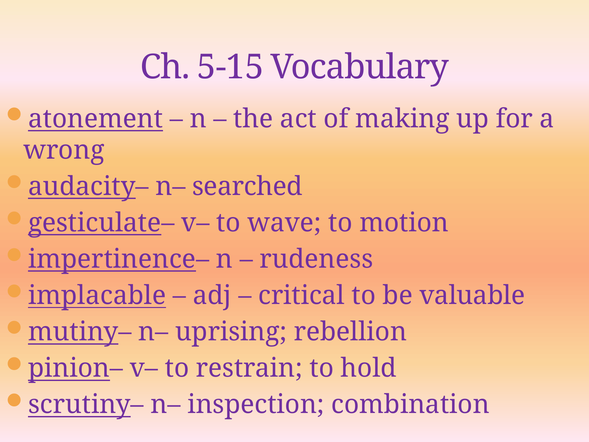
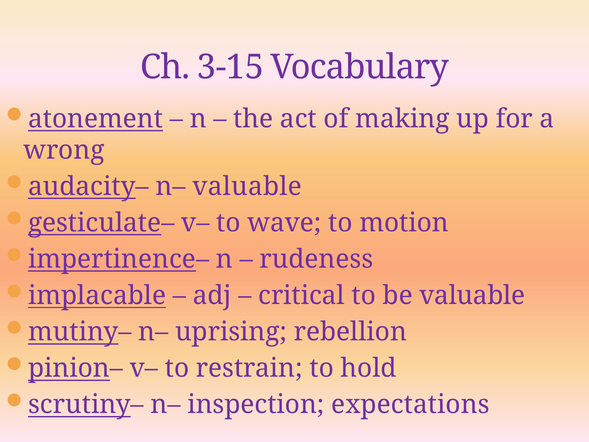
5-15: 5-15 -> 3-15
n– searched: searched -> valuable
combination: combination -> expectations
